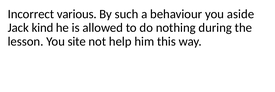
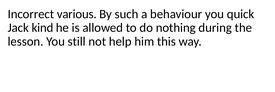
aside: aside -> quick
site: site -> still
